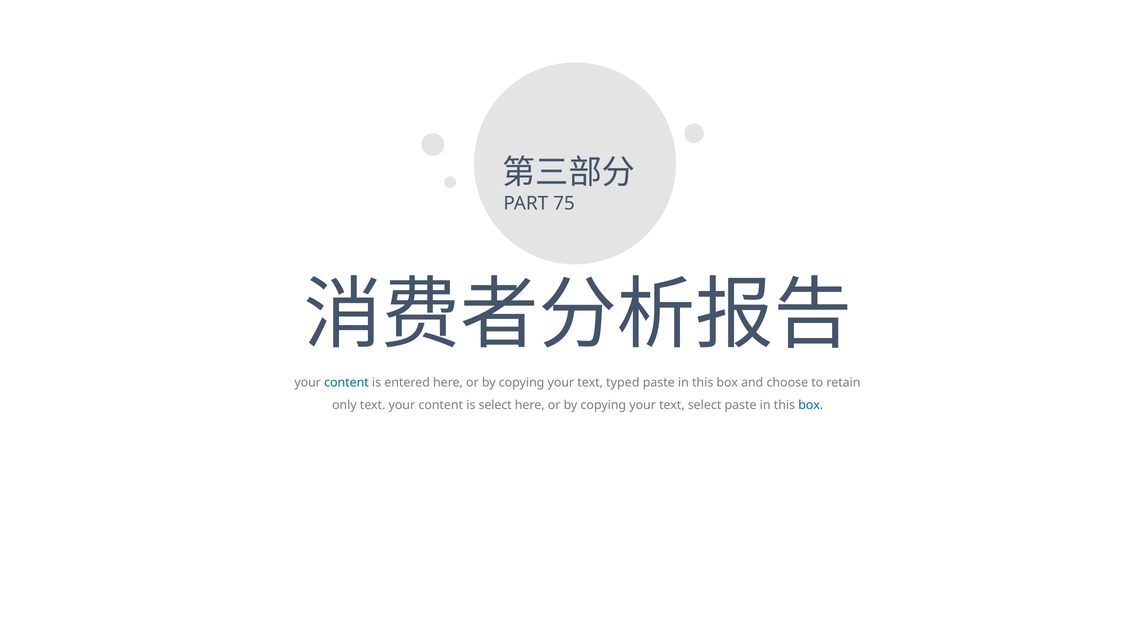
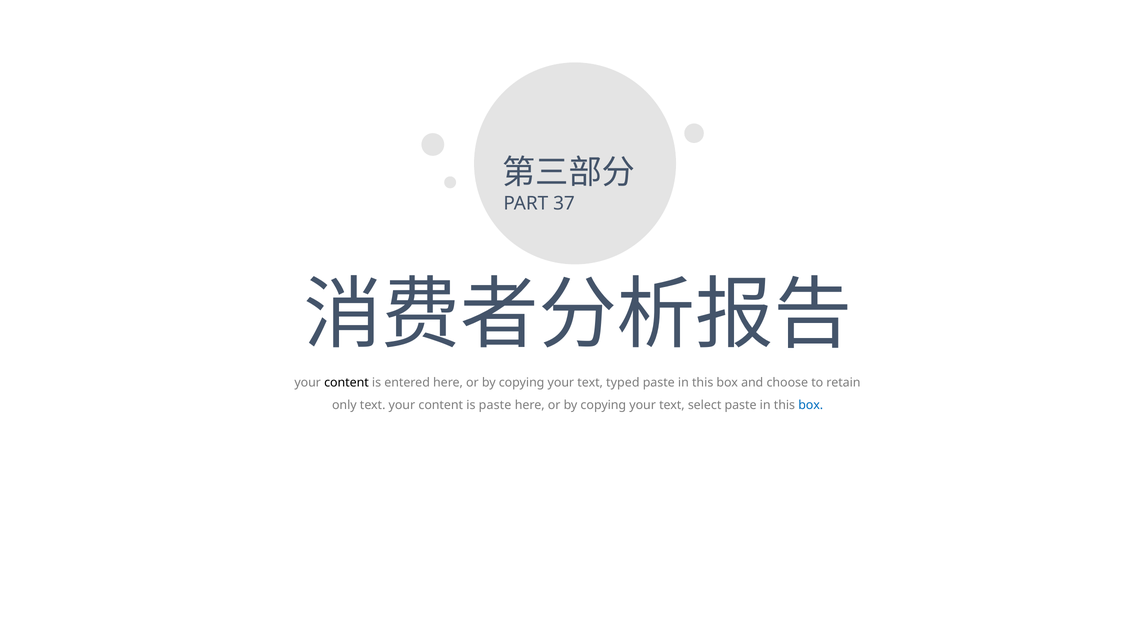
75: 75 -> 37
content at (346, 383) colour: blue -> black
is select: select -> paste
